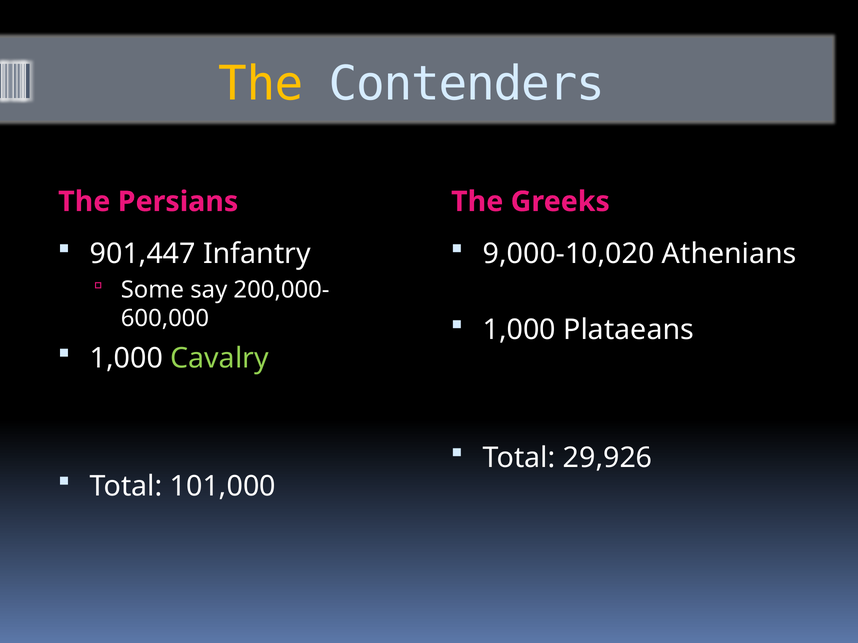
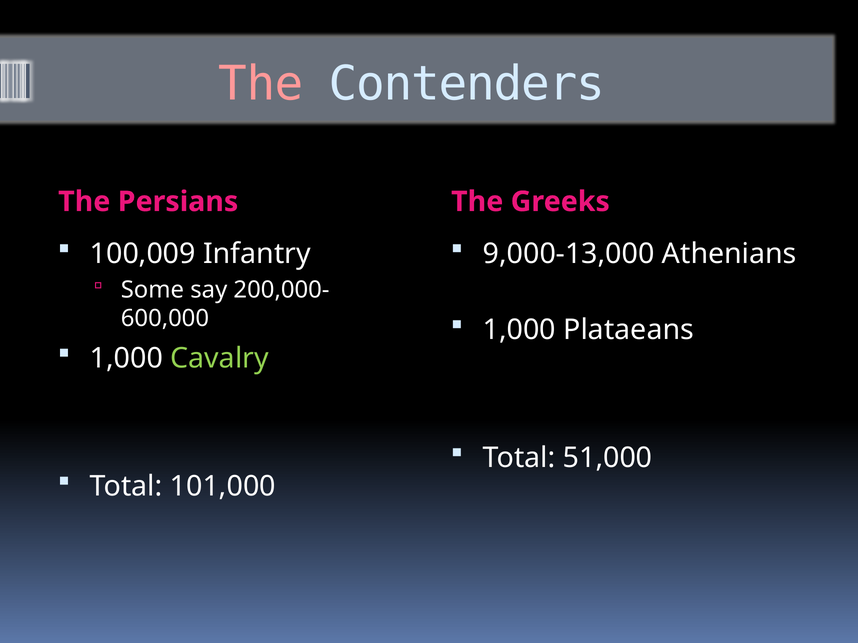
The at (261, 84) colour: yellow -> pink
901,447: 901,447 -> 100,009
9,000-10,020: 9,000-10,020 -> 9,000-13,000
29,926: 29,926 -> 51,000
